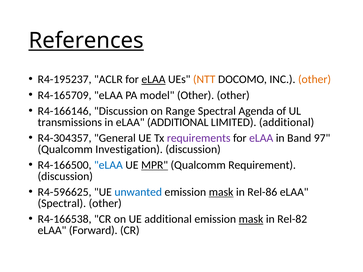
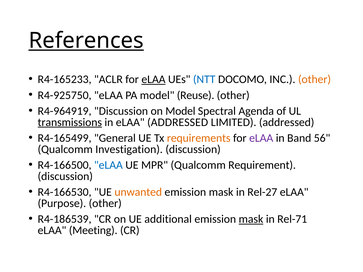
R4-195237: R4-195237 -> R4-165233
NTT colour: orange -> blue
R4-165709: R4-165709 -> R4-925750
model Other: Other -> Reuse
R4-166146: R4-166146 -> R4-964919
on Range: Range -> Model
transmissions underline: none -> present
eLAA ADDITIONAL: ADDITIONAL -> ADDRESSED
LIMITED additional: additional -> addressed
R4-304357: R4-304357 -> R4-165499
requirements colour: purple -> orange
97: 97 -> 56
MPR underline: present -> none
R4-596625: R4-596625 -> R4-166530
unwanted colour: blue -> orange
mask at (221, 192) underline: present -> none
Rel-86: Rel-86 -> Rel-27
Spectral at (62, 203): Spectral -> Purpose
R4-166538: R4-166538 -> R4-186539
Rel-82: Rel-82 -> Rel-71
Forward: Forward -> Meeting
